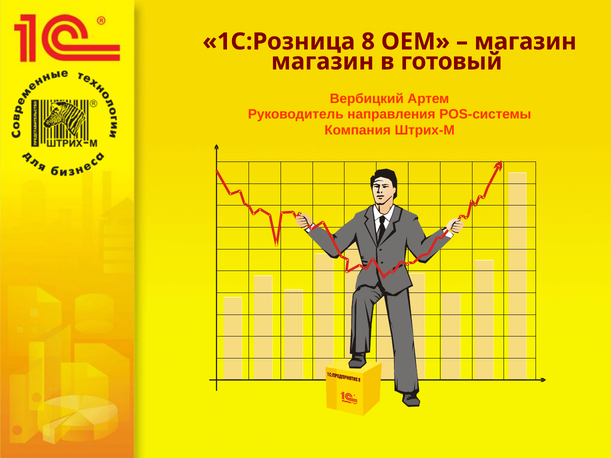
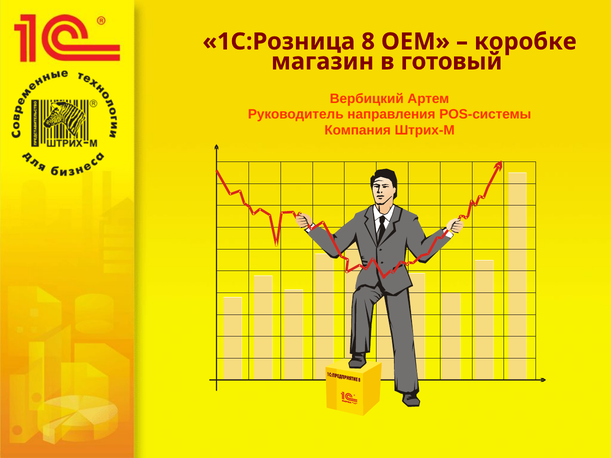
магазин at (525, 42): магазин -> коробке
